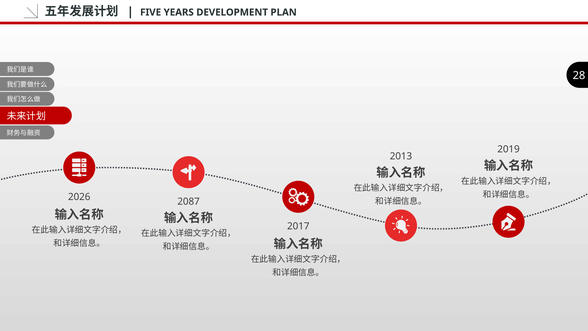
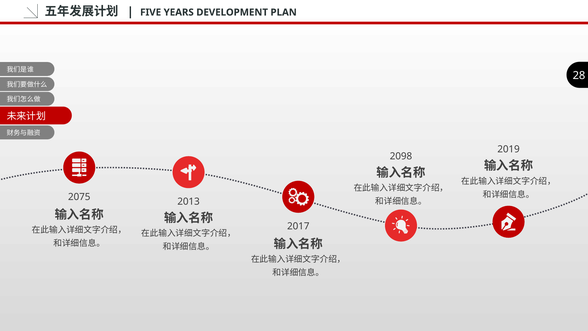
2013: 2013 -> 2098
2026: 2026 -> 2075
2087: 2087 -> 2013
